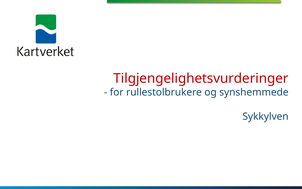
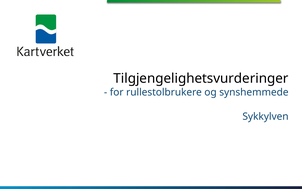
Tilgjengelighetsvurderinger colour: red -> black
